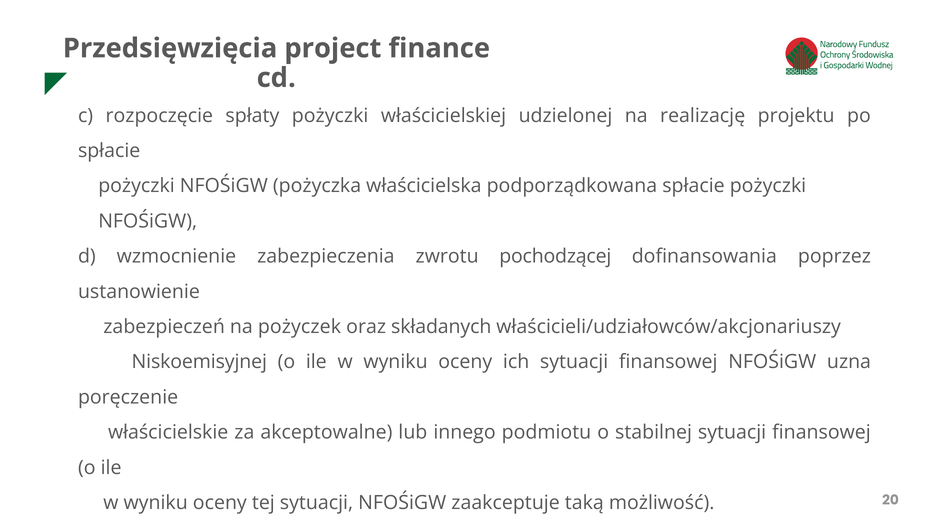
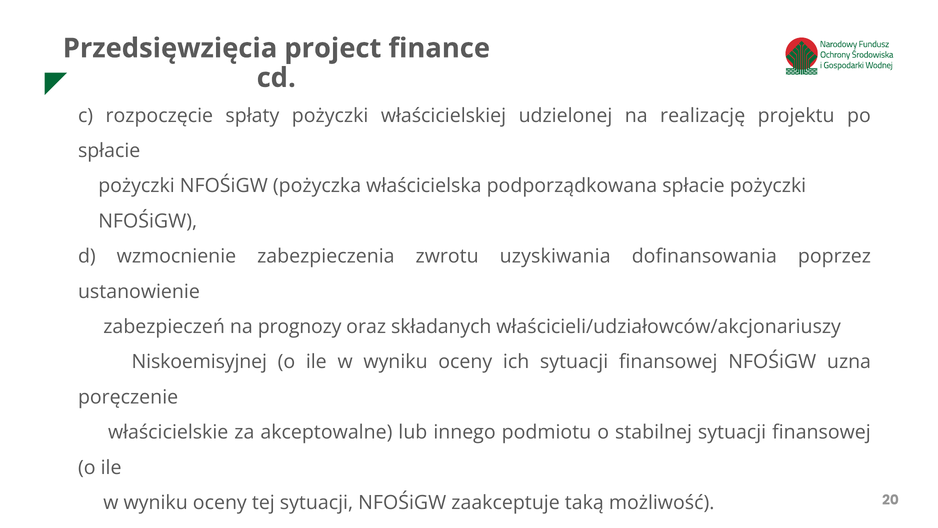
pochodzącej: pochodzącej -> uzyskiwania
pożyczek: pożyczek -> prognozy
